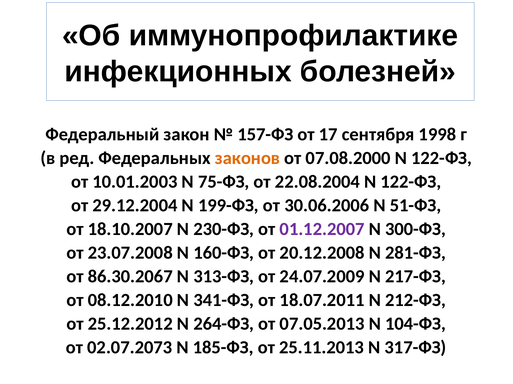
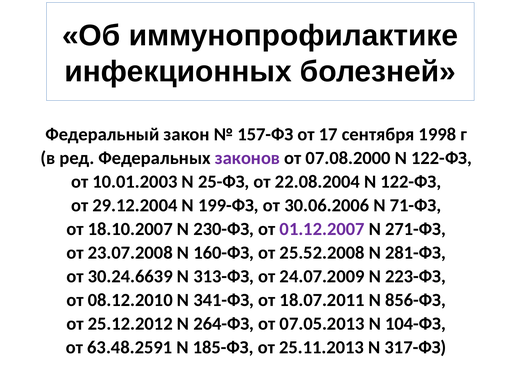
законов colour: orange -> purple
75-ФЗ: 75-ФЗ -> 25-ФЗ
51-ФЗ: 51-ФЗ -> 71-ФЗ
300-ФЗ: 300-ФЗ -> 271-ФЗ
20.12.2008: 20.12.2008 -> 25.52.2008
86.30.2067: 86.30.2067 -> 30.24.6639
217-ФЗ: 217-ФЗ -> 223-ФЗ
212-ФЗ: 212-ФЗ -> 856-ФЗ
02.07.2073: 02.07.2073 -> 63.48.2591
